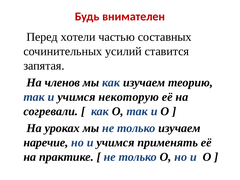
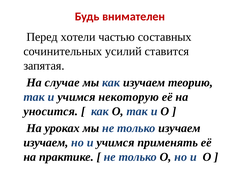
членов: членов -> случае
согревали: согревали -> уносится
наречие at (46, 142): наречие -> изучаем
